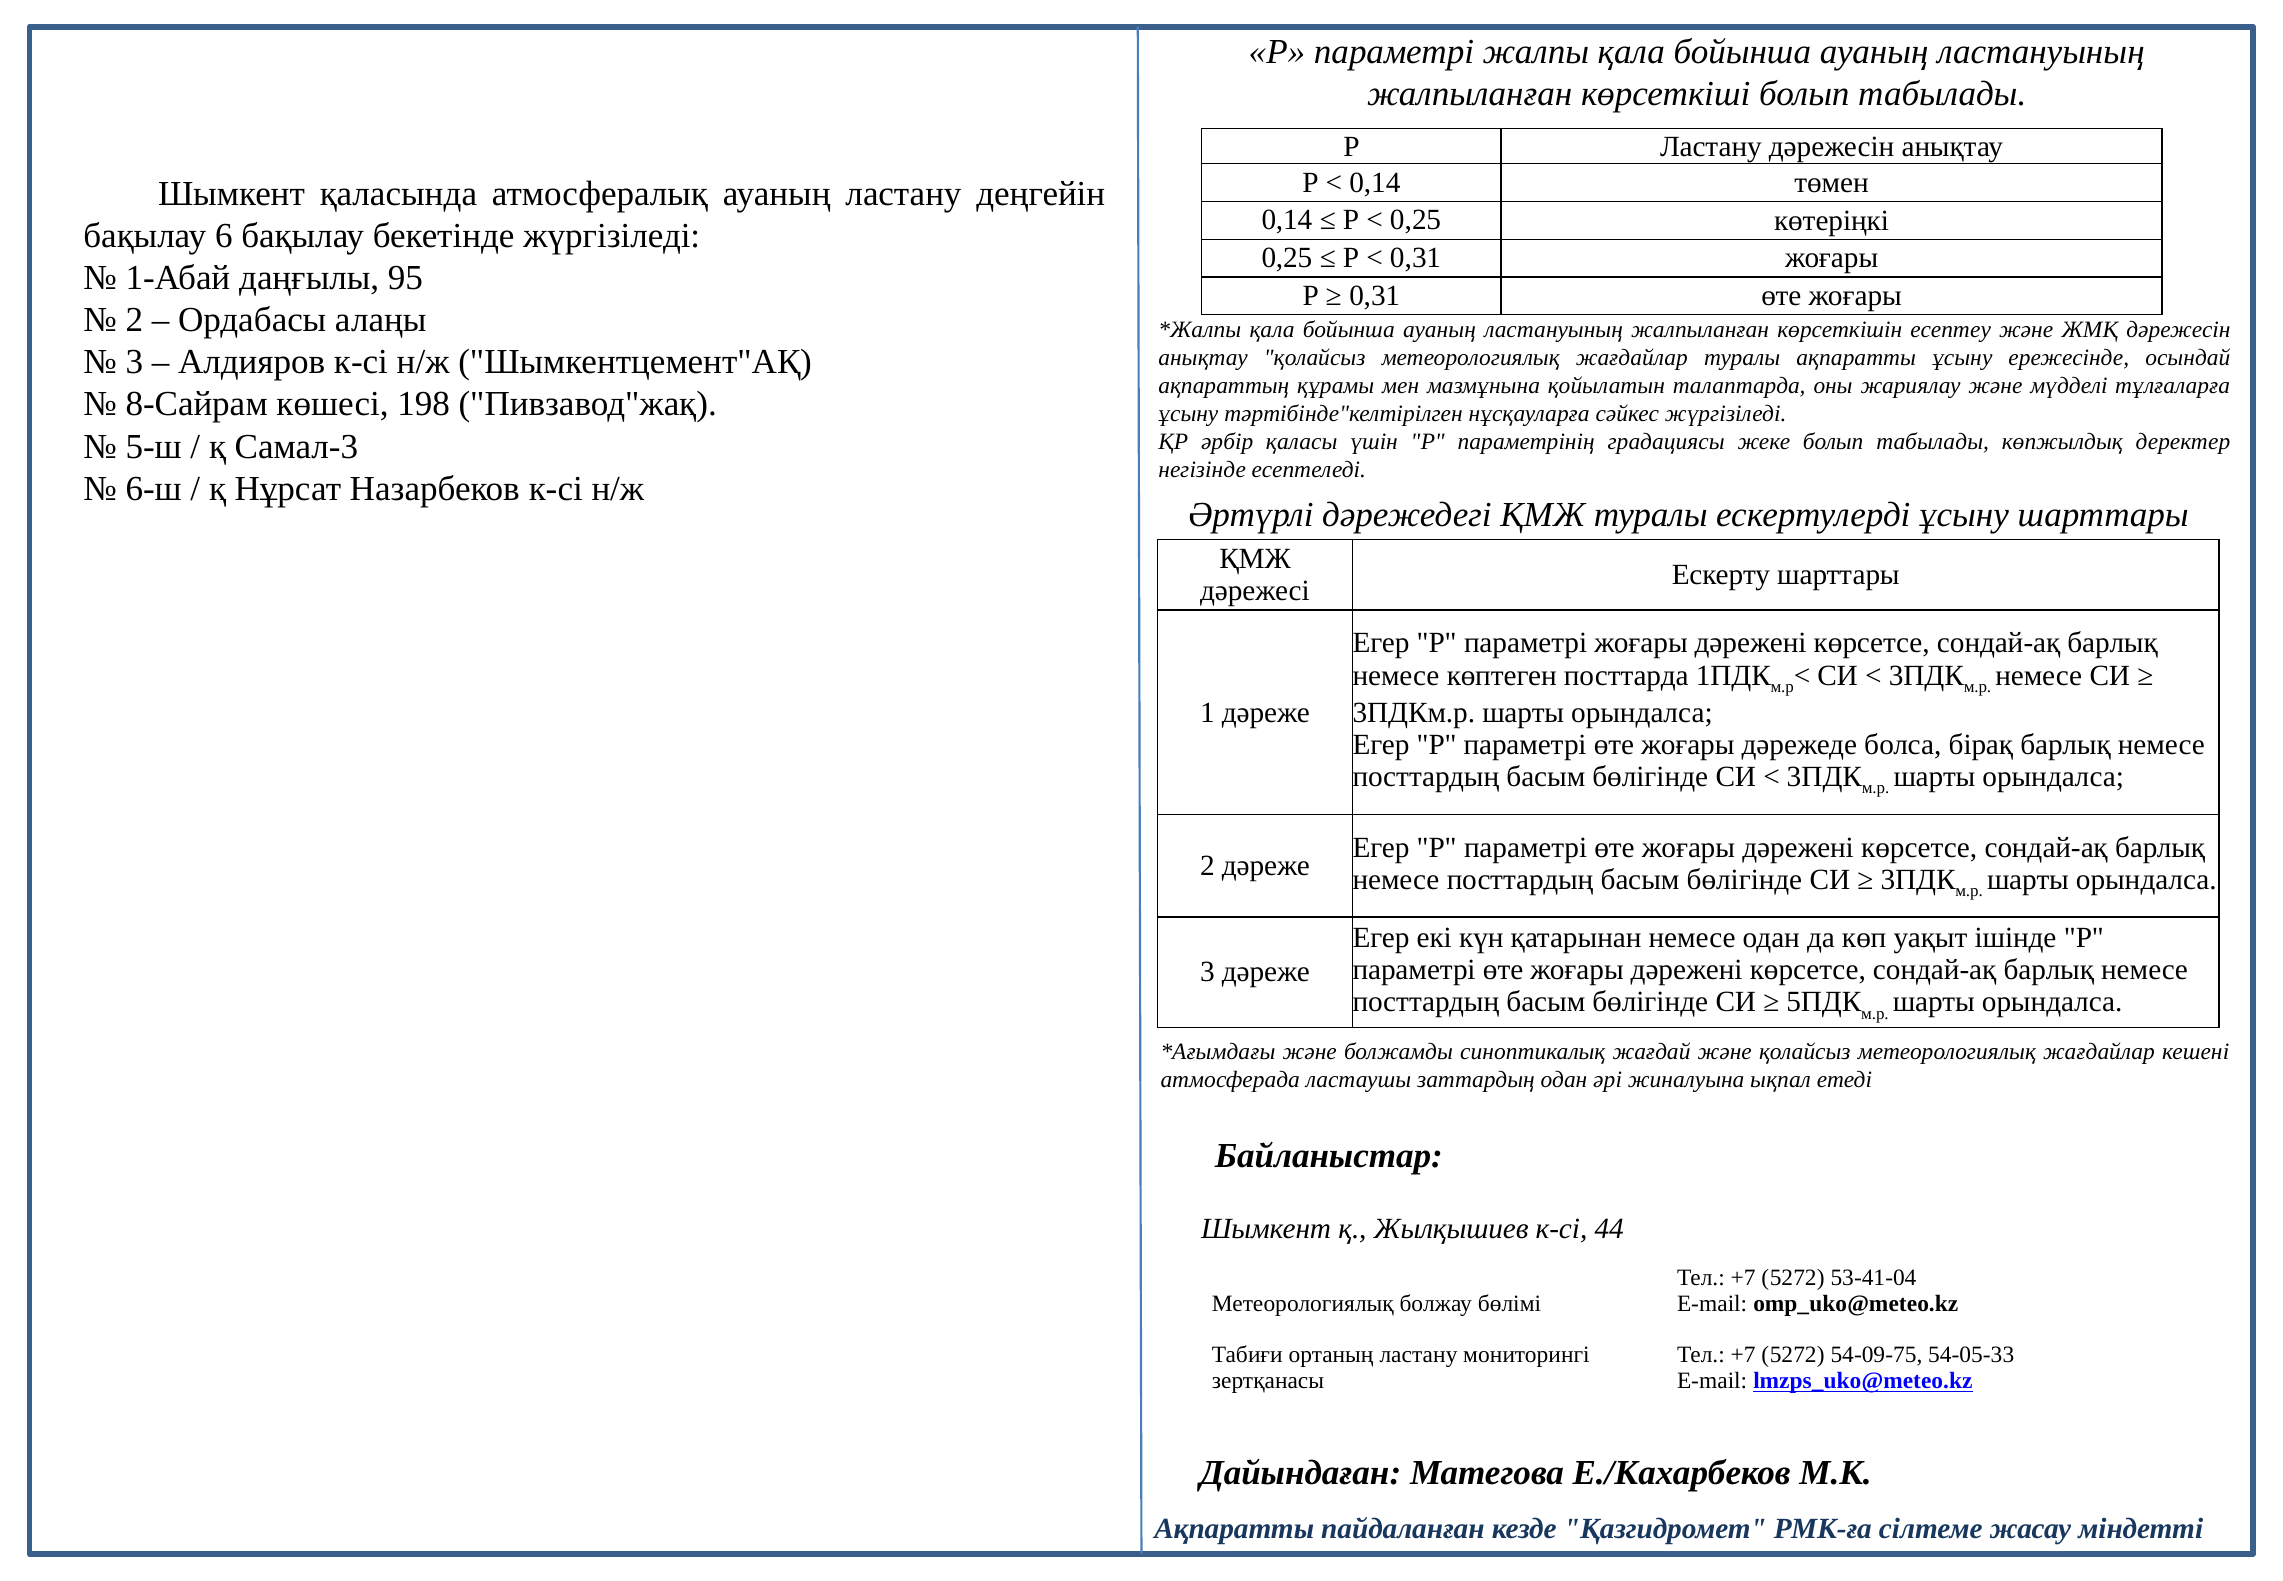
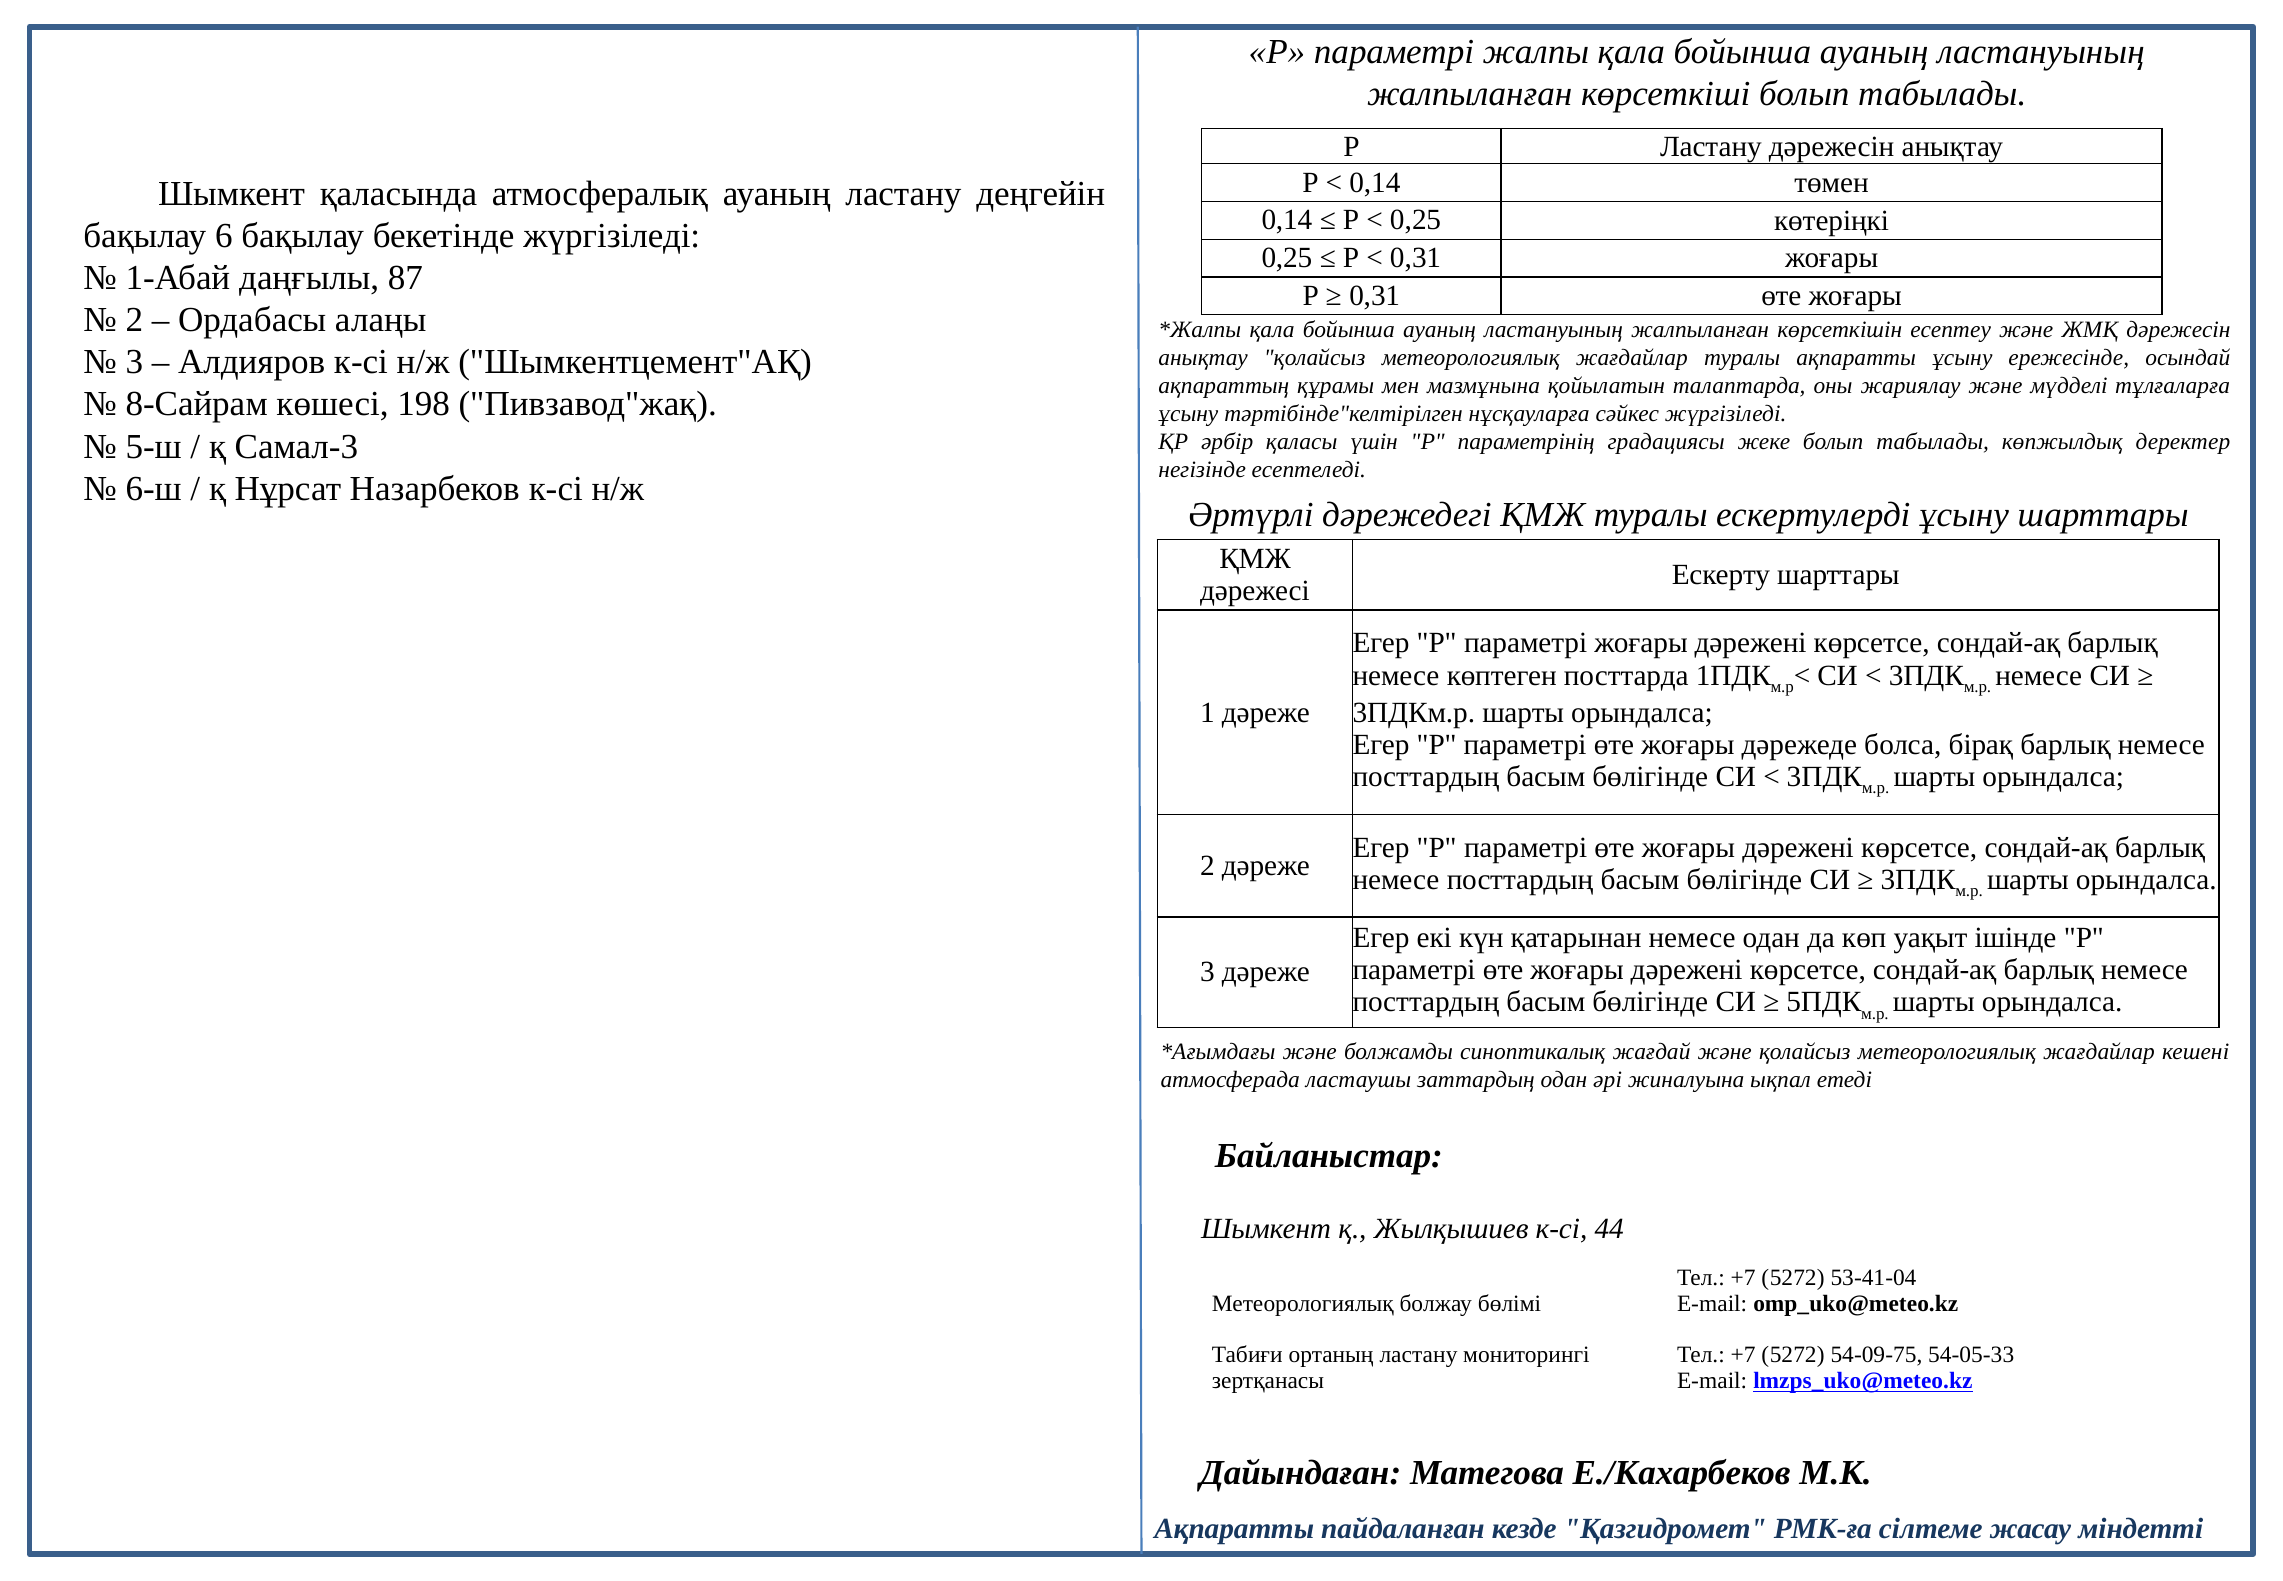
95: 95 -> 87
